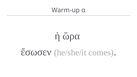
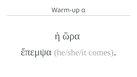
ἔσωσεν: ἔσωσεν -> ἔπεμψα
